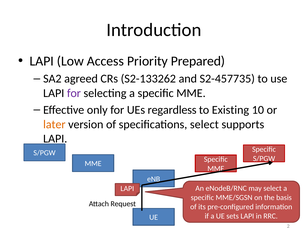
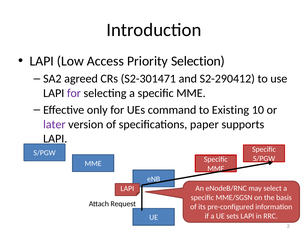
Prepared: Prepared -> Selection
S2-133262: S2-133262 -> S2-301471
S2-457735: S2-457735 -> S2-290412
regardless: regardless -> command
later colour: orange -> purple
specifications select: select -> paper
